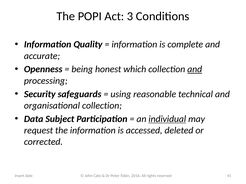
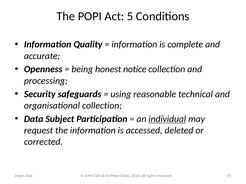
3: 3 -> 5
which: which -> notice
and at (195, 69) underline: present -> none
